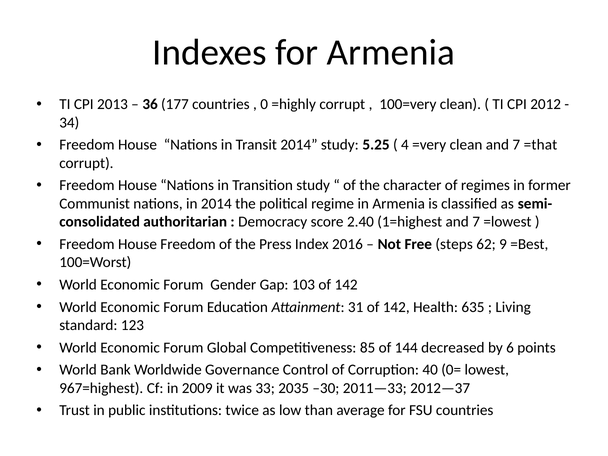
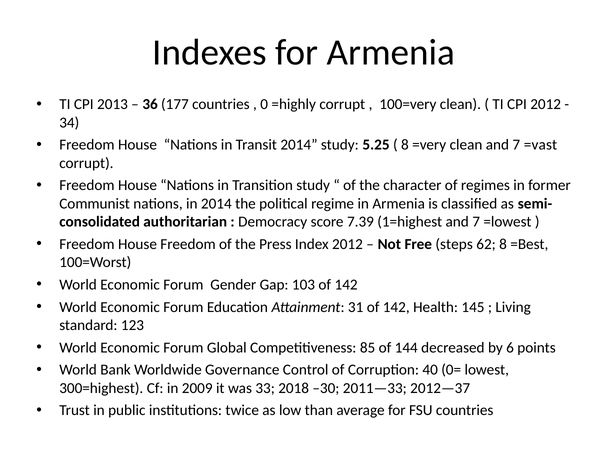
4 at (405, 145): 4 -> 8
=that: =that -> =vast
2.40: 2.40 -> 7.39
Index 2016: 2016 -> 2012
62 9: 9 -> 8
635: 635 -> 145
967=highest: 967=highest -> 300=highest
2035: 2035 -> 2018
